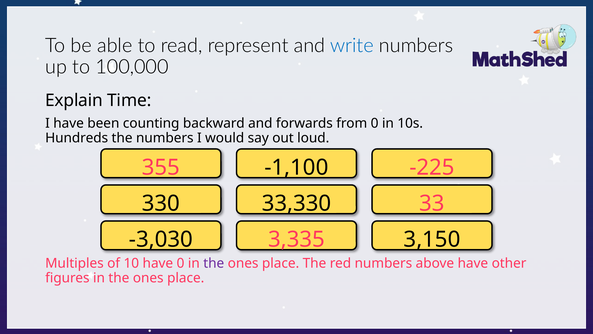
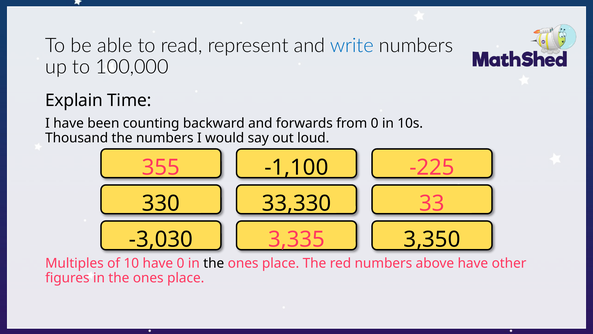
Hundreds: Hundreds -> Thousand
3,150: 3,150 -> 3,350
the at (214, 263) colour: purple -> black
